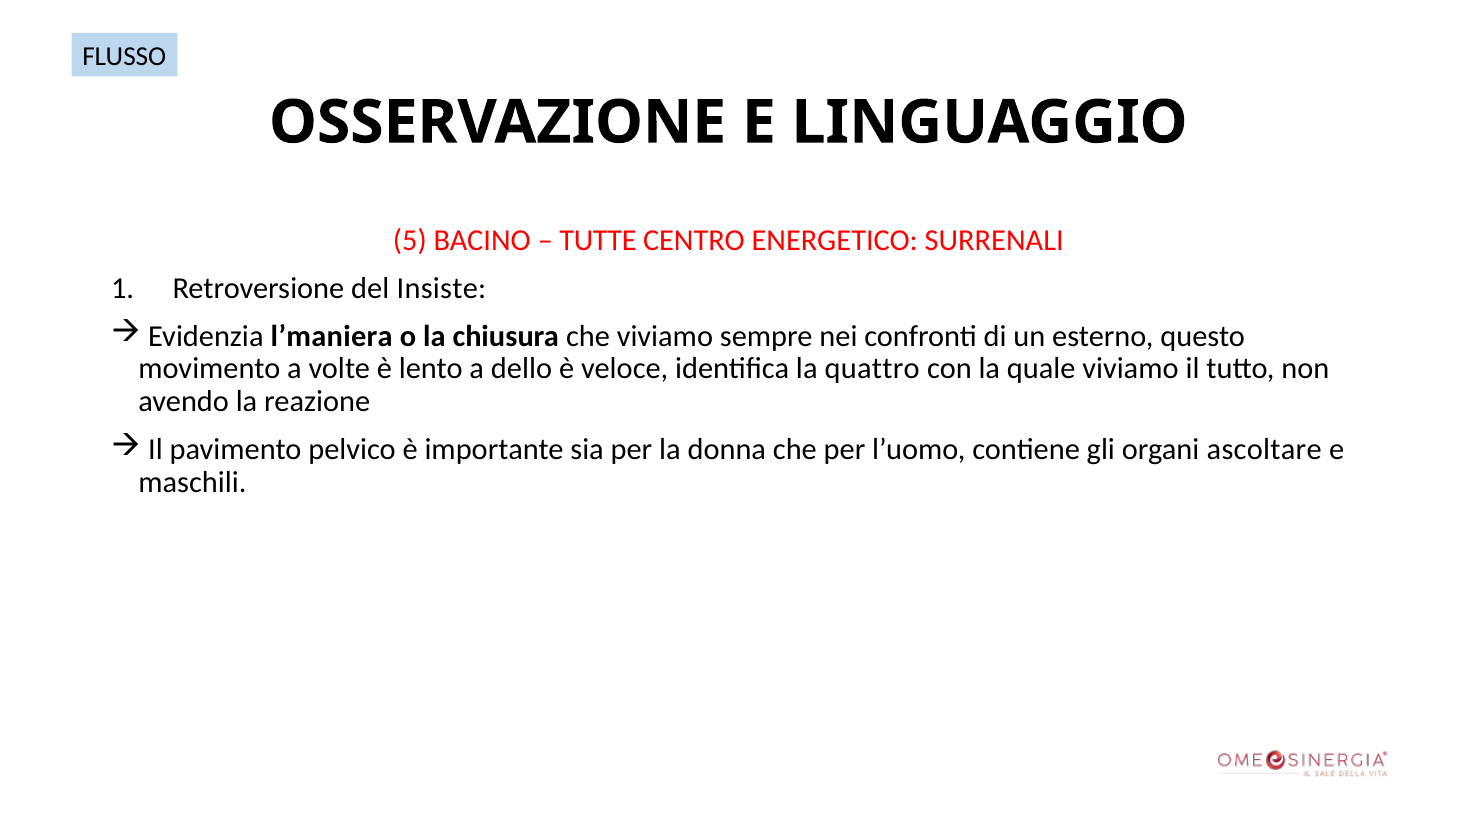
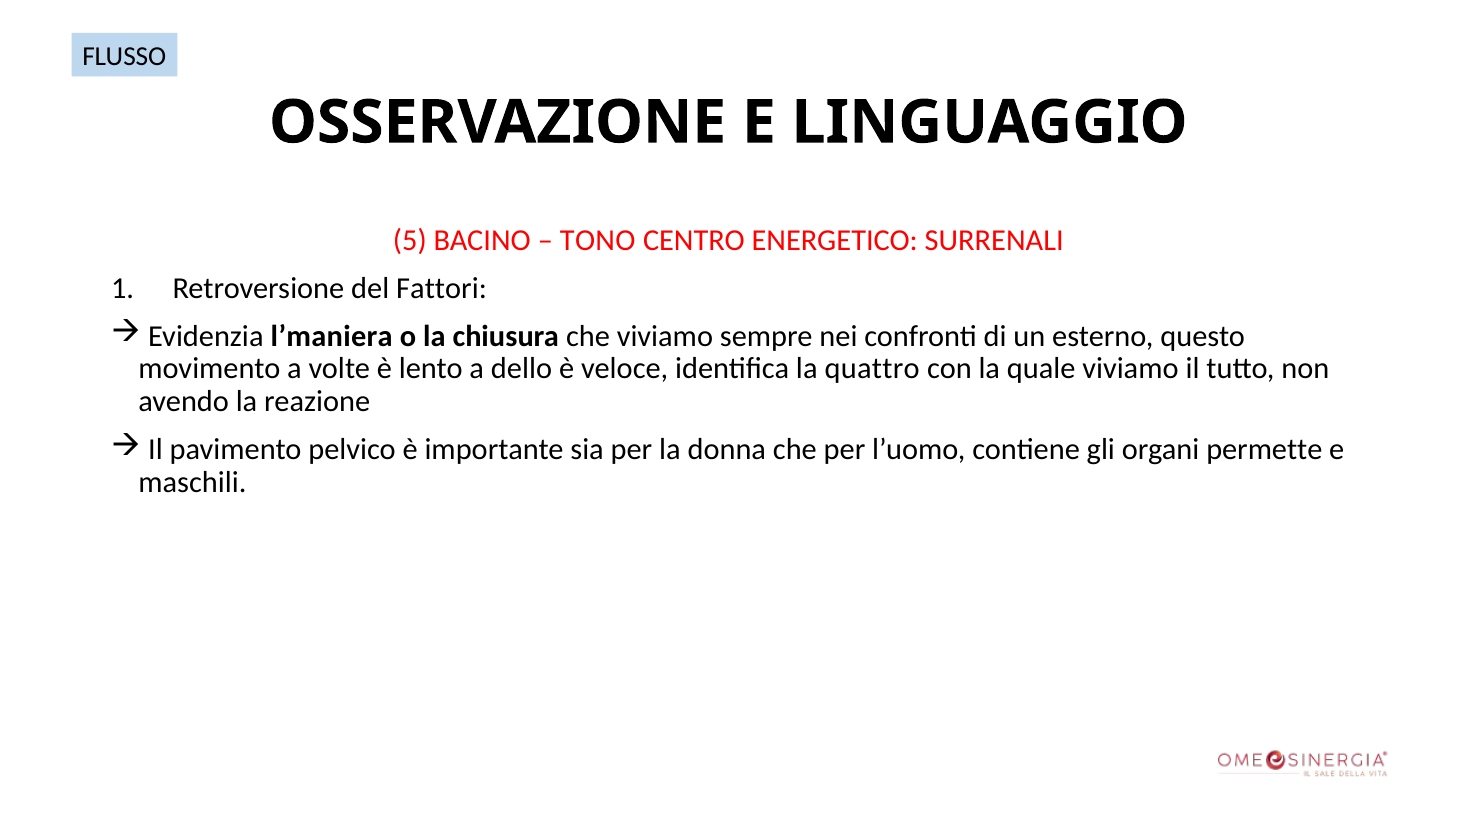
TUTTE: TUTTE -> TONO
Insiste: Insiste -> Fattori
ascoltare: ascoltare -> permette
